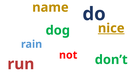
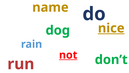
not underline: none -> present
